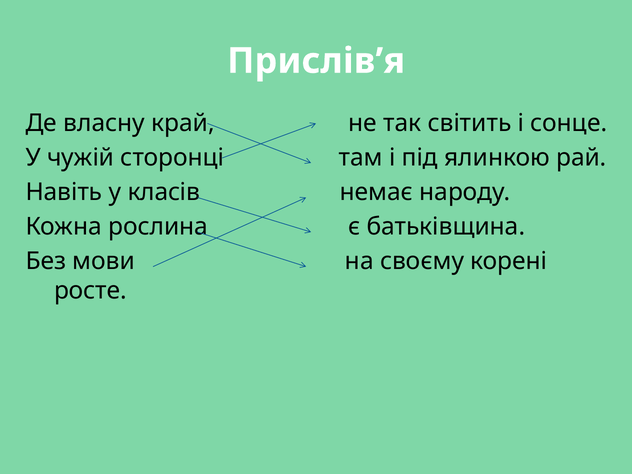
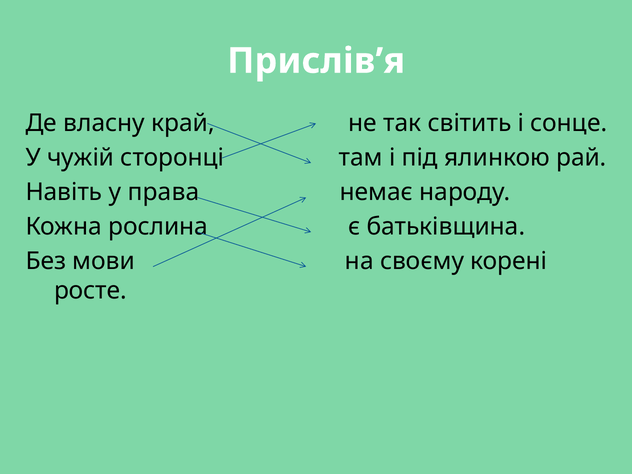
класів: класів -> права
